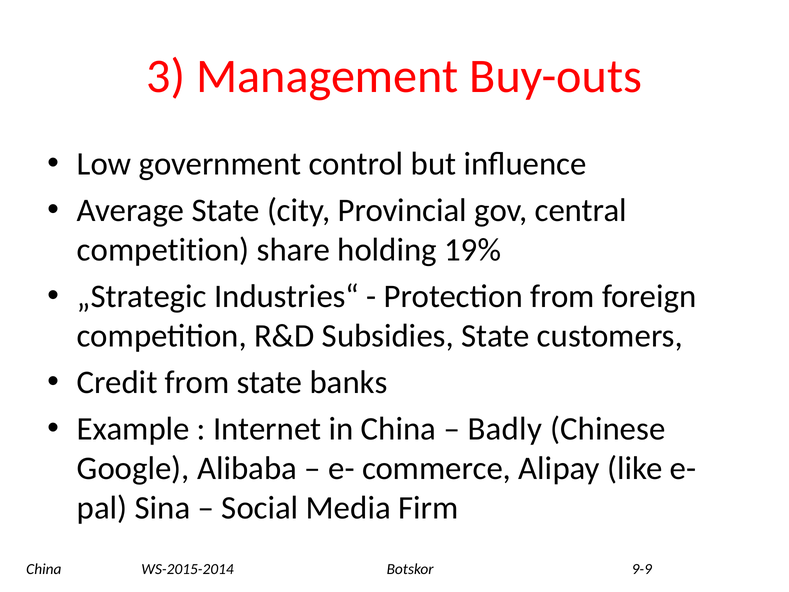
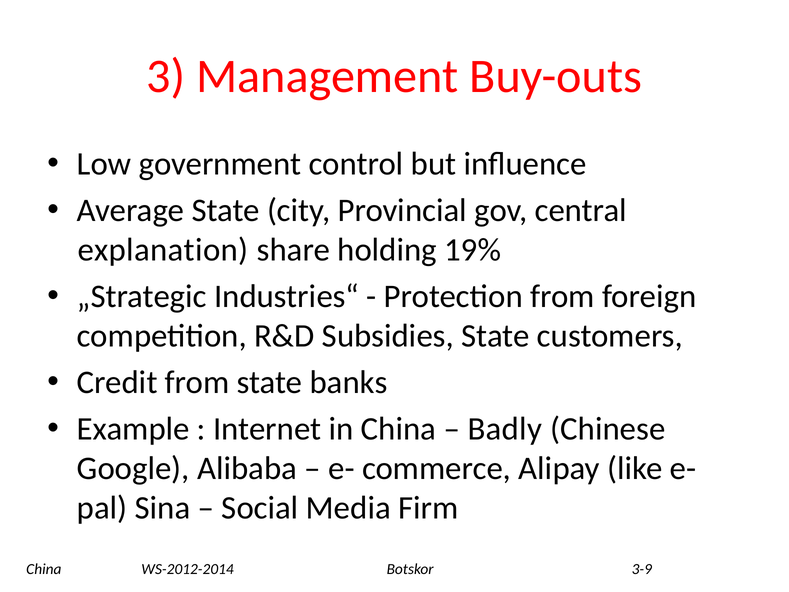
competition at (163, 250): competition -> explanation
WS-2015-2014: WS-2015-2014 -> WS-2012-2014
9-9: 9-9 -> 3-9
